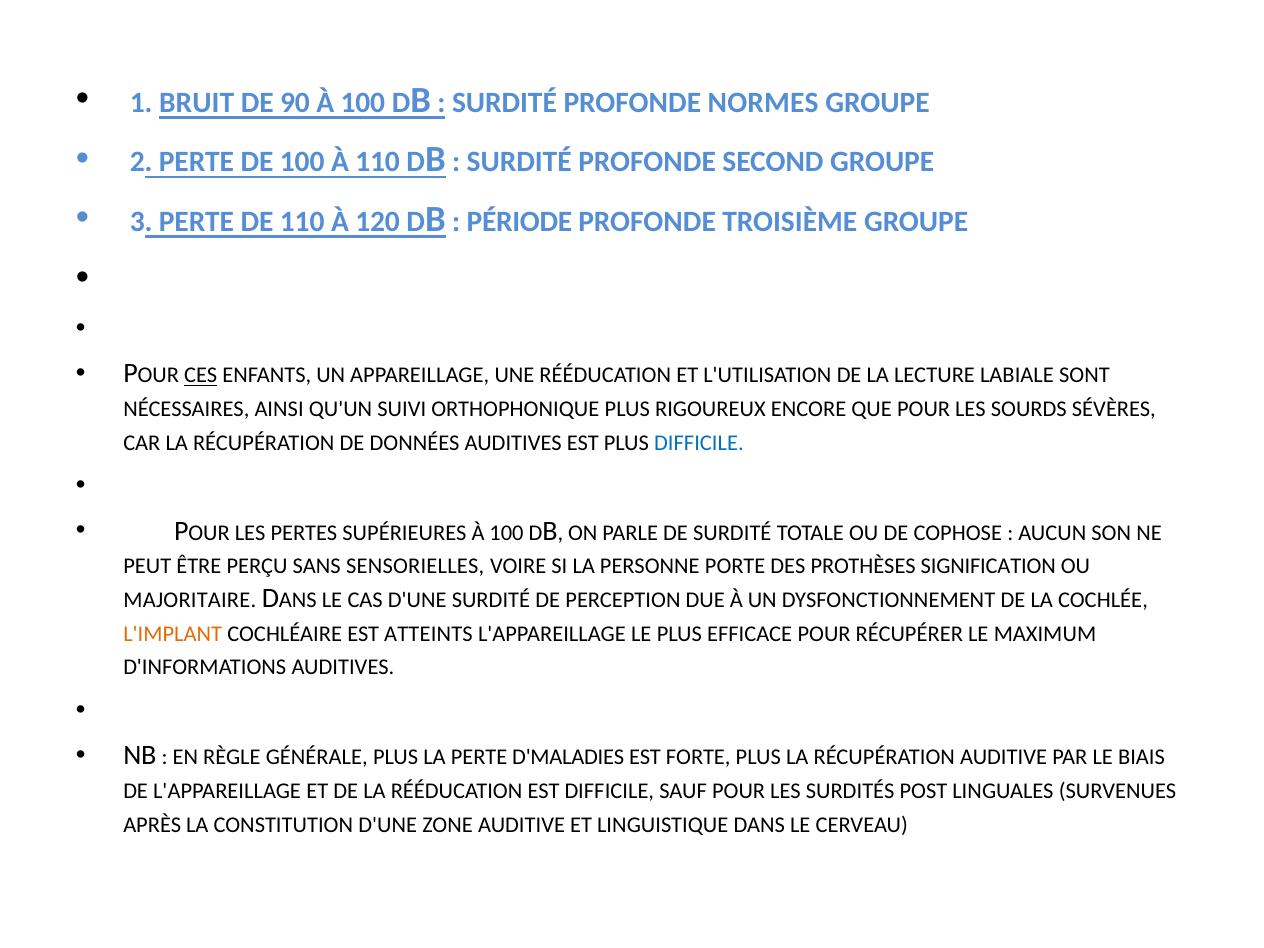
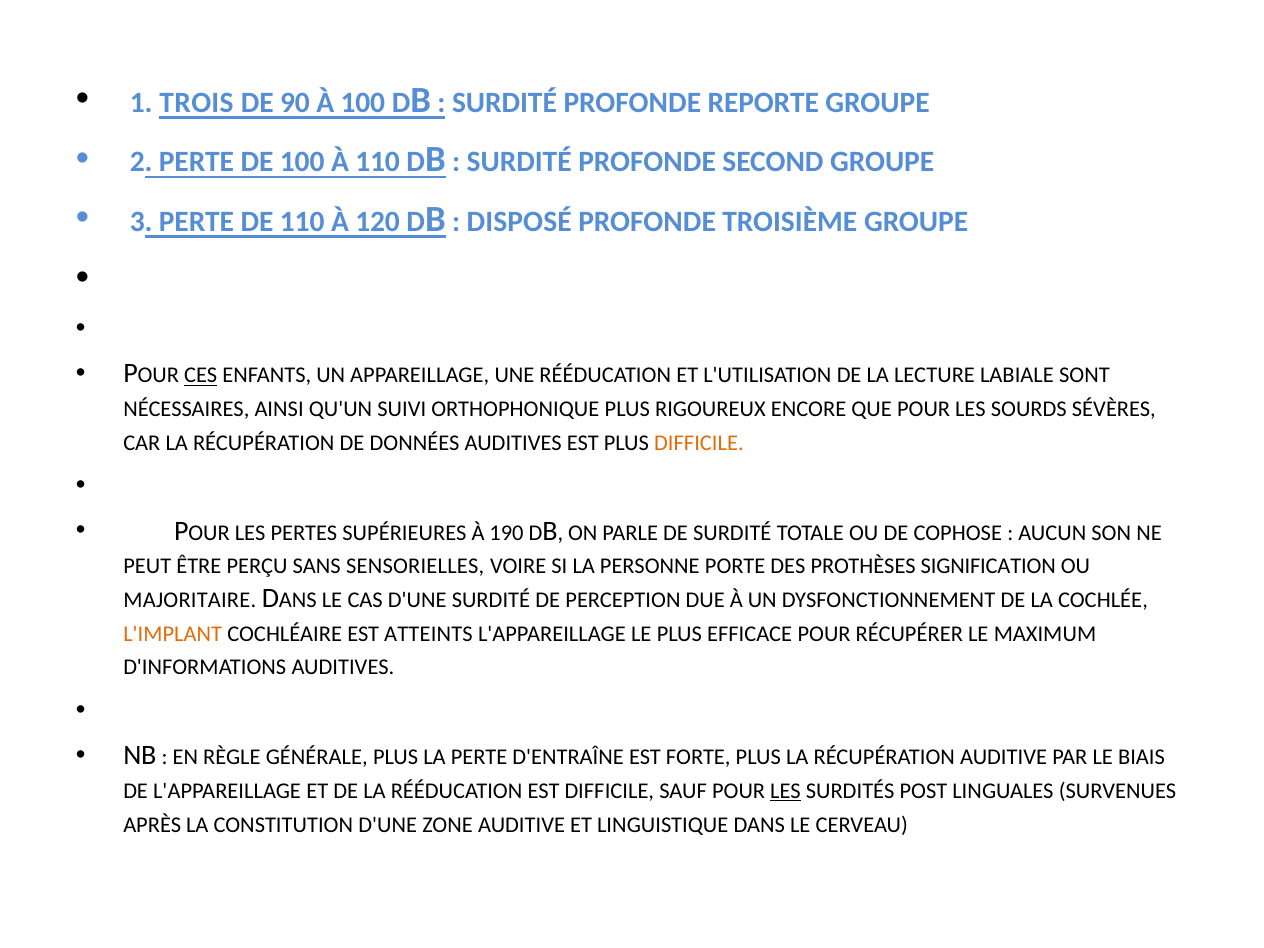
BRUIT: BRUIT -> TROIS
NORMES: NORMES -> REPORTE
PÉRIODE: PÉRIODE -> DISPOSÉ
DIFFICILE at (699, 443) colour: blue -> orange
SUPÉRIEURES À 100: 100 -> 190
D'MALADIES: D'MALADIES -> D'ENTRAÎNE
LES at (786, 791) underline: none -> present
